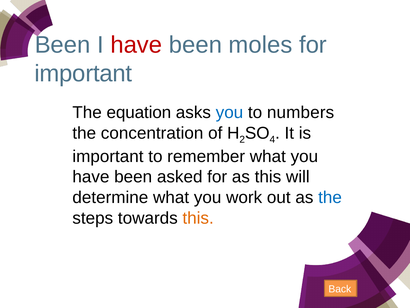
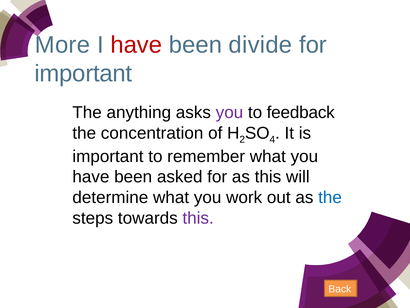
Been at (63, 45): Been -> More
moles: moles -> divide
equation: equation -> anything
you at (229, 112) colour: blue -> purple
numbers: numbers -> feedback
this at (198, 218) colour: orange -> purple
